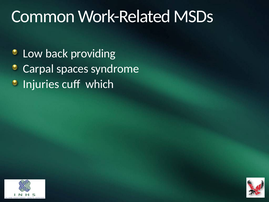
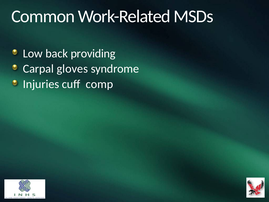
spaces: spaces -> gloves
which: which -> comp
